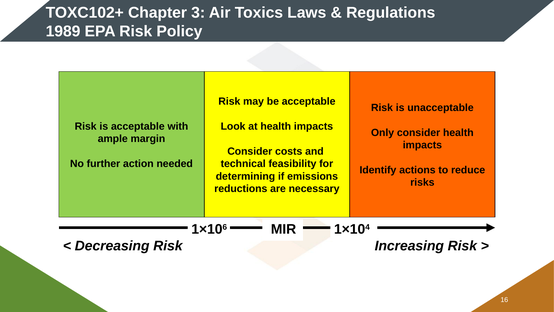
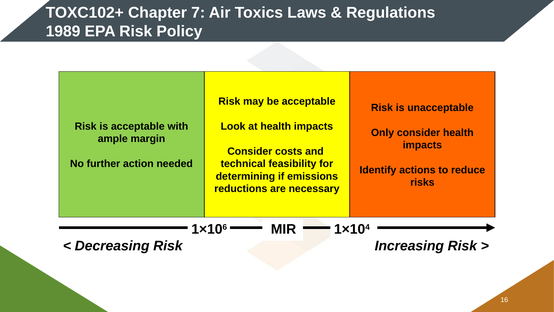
3: 3 -> 7
